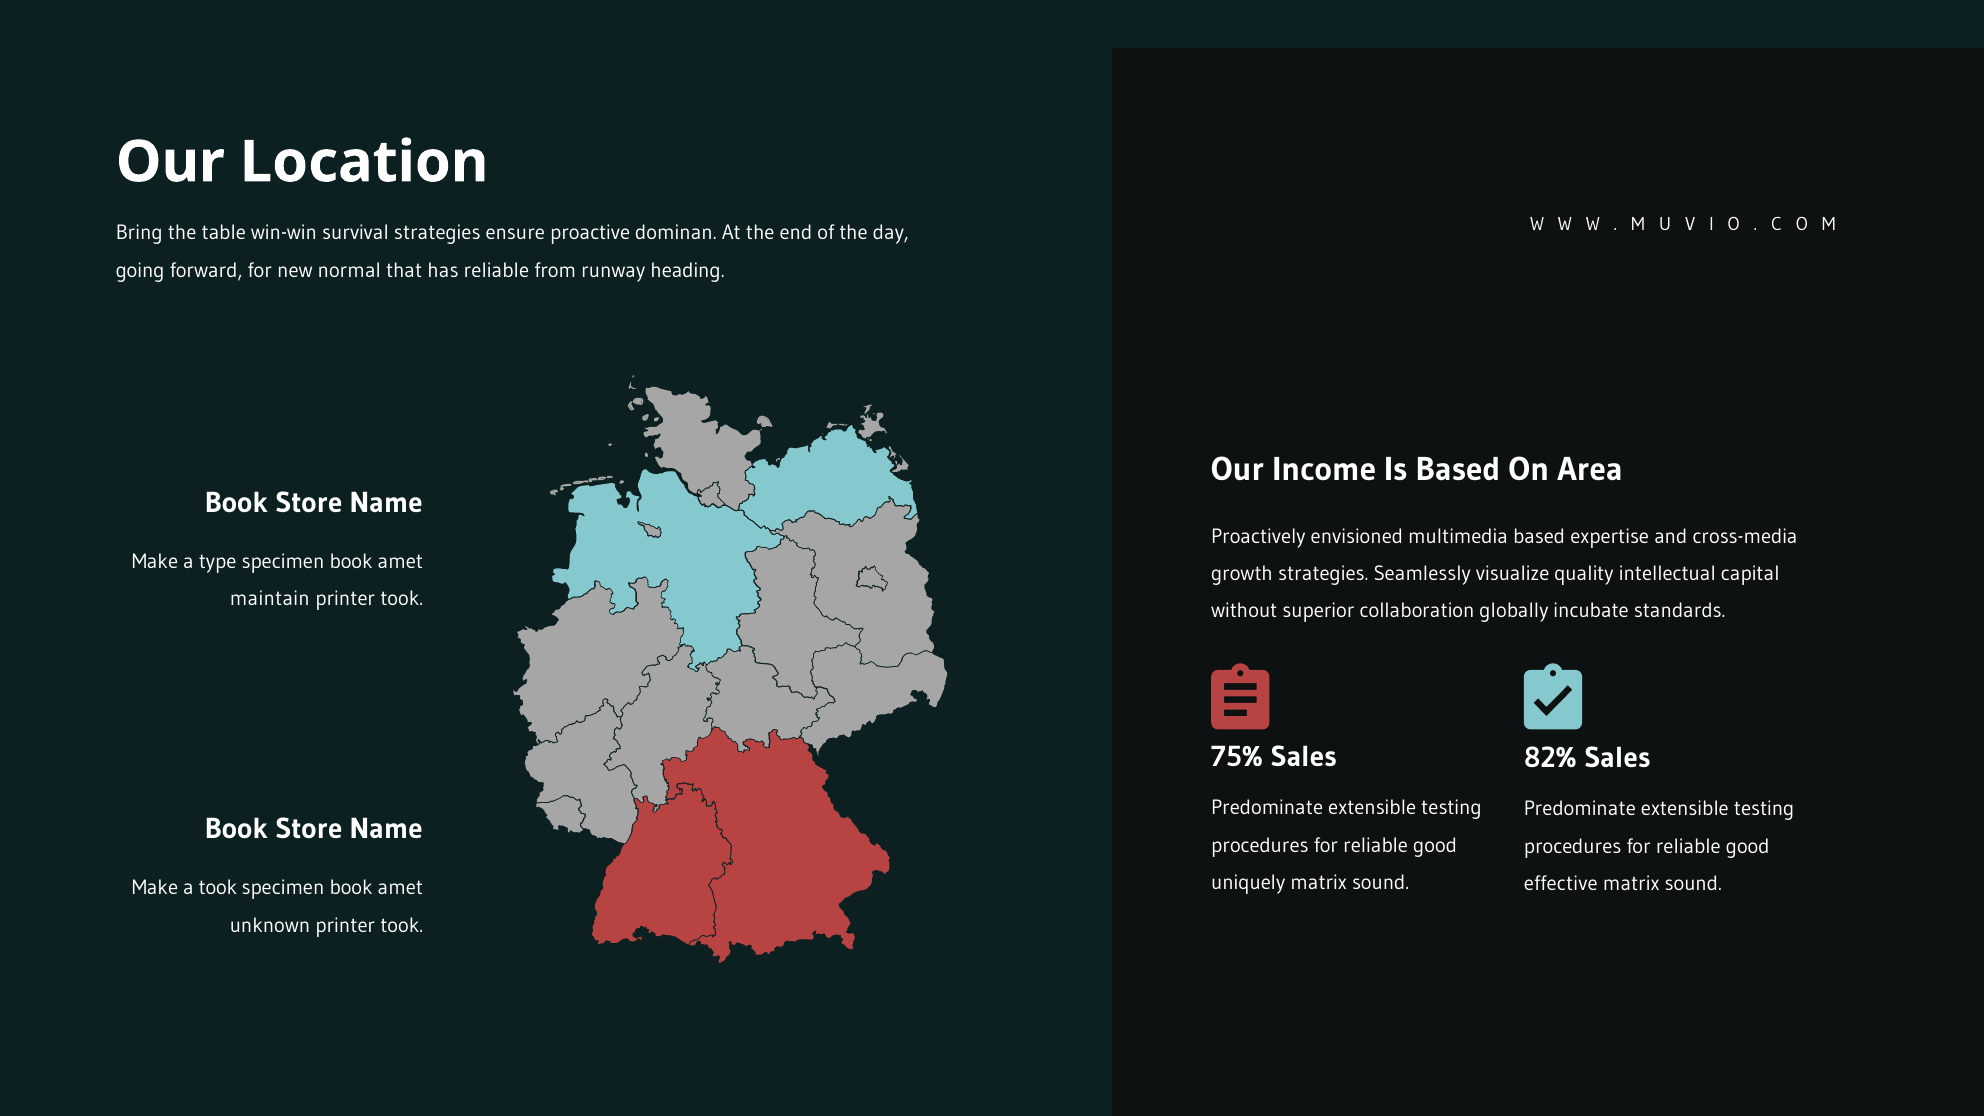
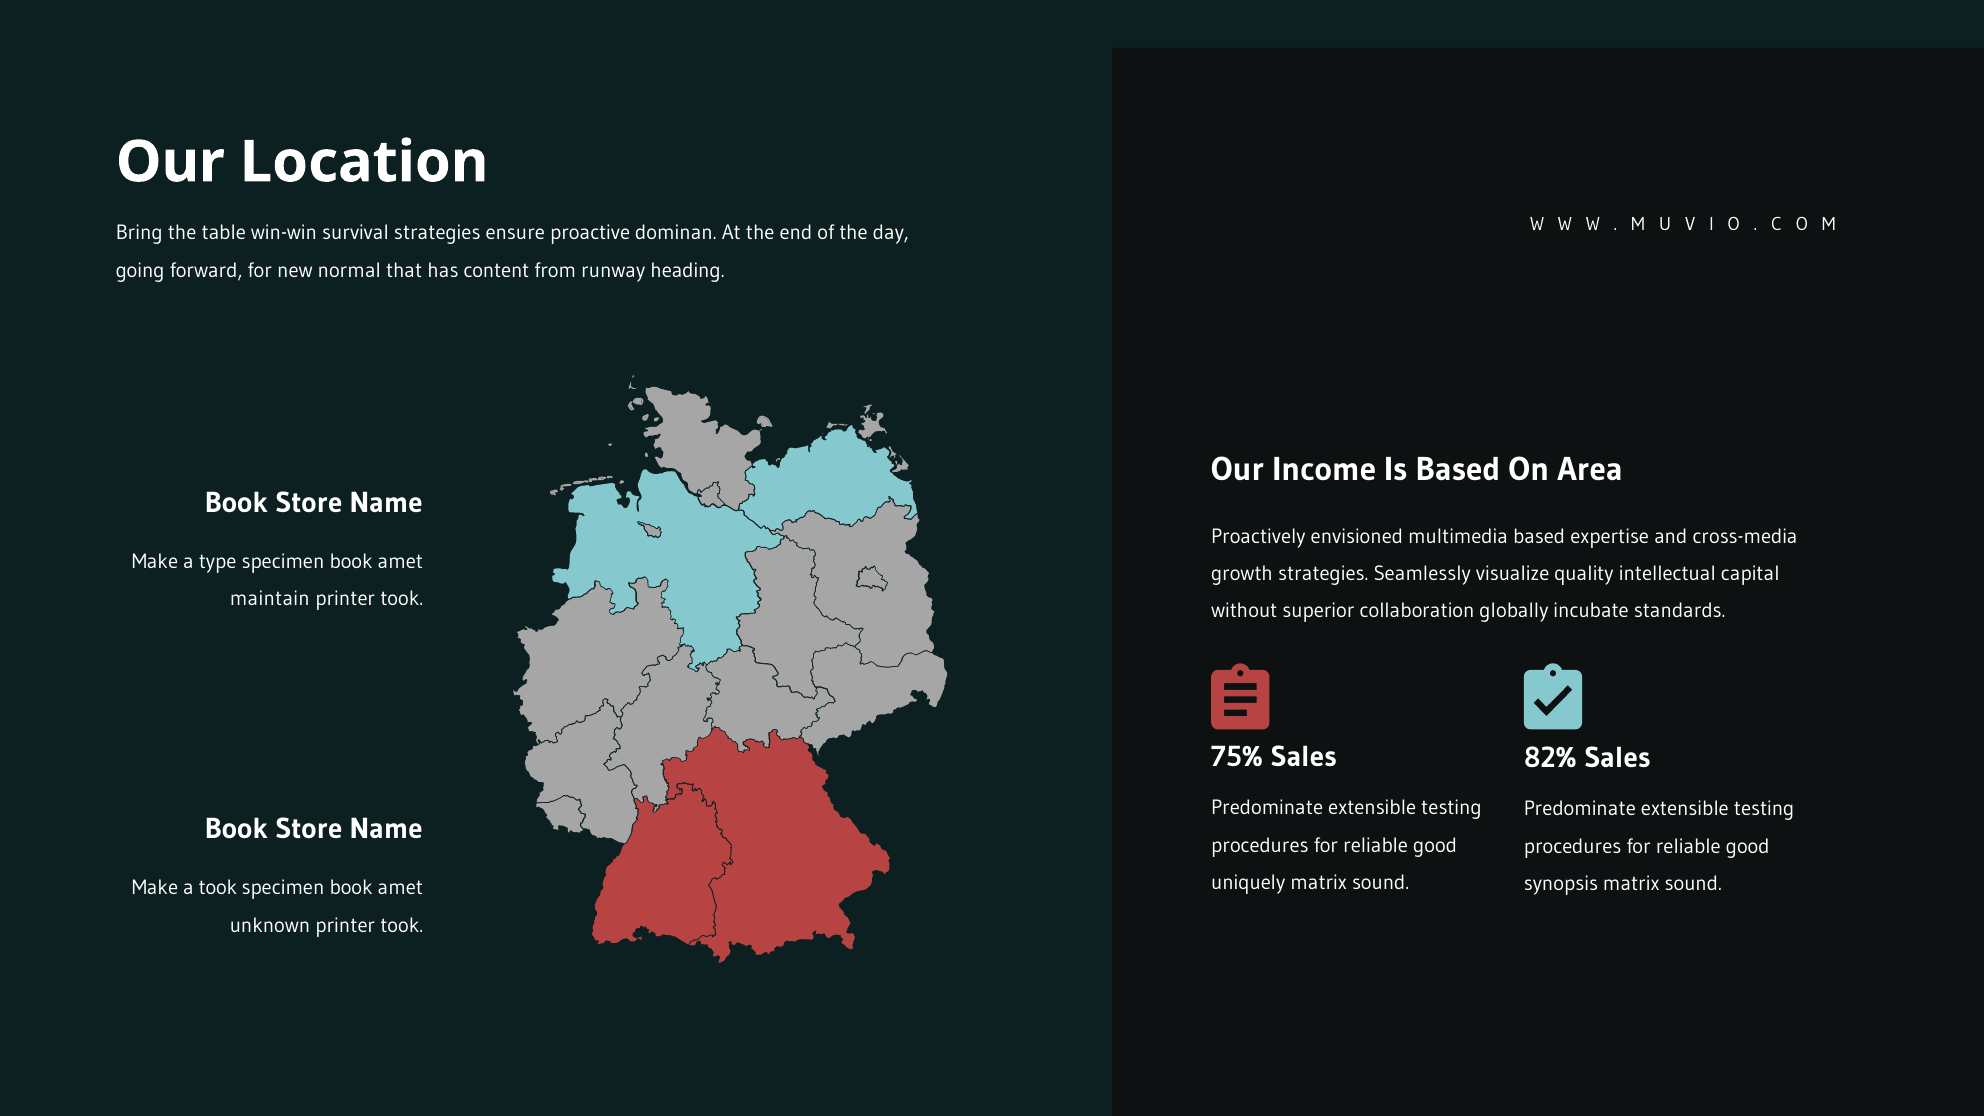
has reliable: reliable -> content
effective: effective -> synopsis
